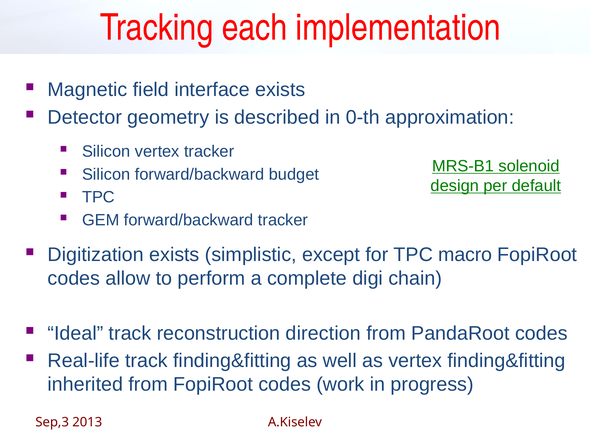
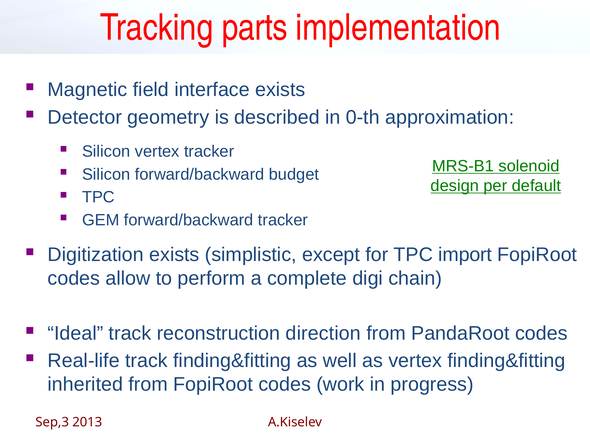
each: each -> parts
macro: macro -> import
